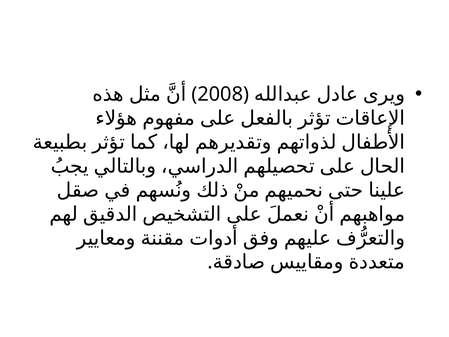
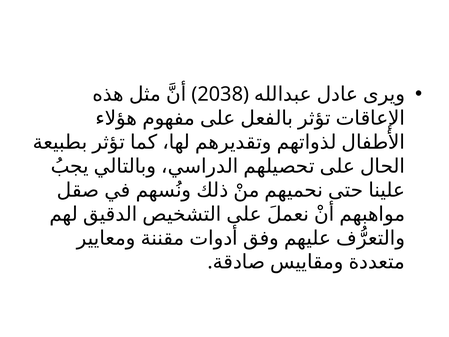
2008: 2008 -> 2038
